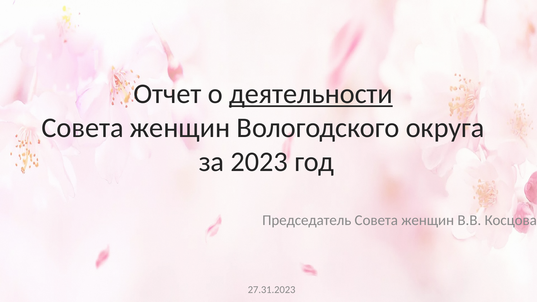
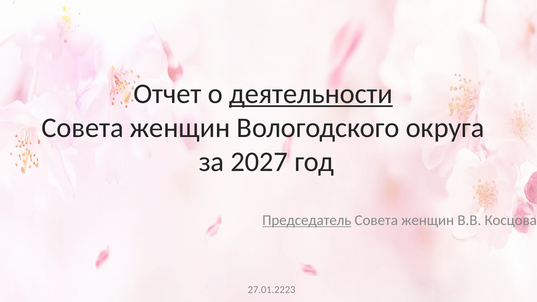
2023: 2023 -> 2027
Председатель underline: none -> present
27.31.2023: 27.31.2023 -> 27.01.2223
